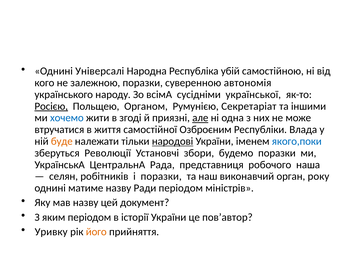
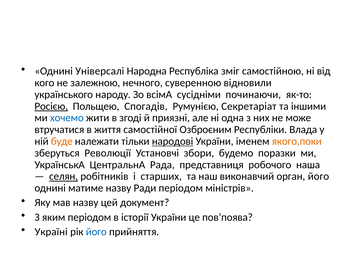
убій: убій -> зміг
залежною поразки: поразки -> нечного
автономія: автономія -> відновили
української: української -> починаючи
Органом: Органом -> Спогадів
але underline: present -> none
якого,поки colour: blue -> orange
селян underline: none -> present
і поразки: поразки -> старших
орган року: року -> його
пов’автор: пов’автор -> пов’поява
Уривку: Уривку -> Україні
його at (96, 231) colour: orange -> blue
